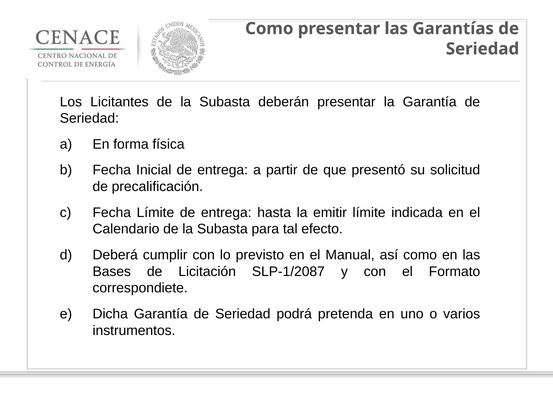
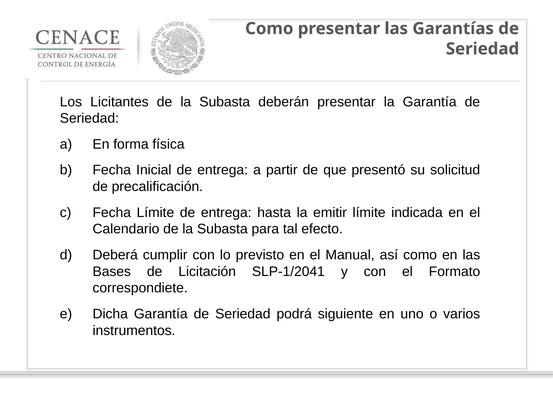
SLP-1/2087: SLP-1/2087 -> SLP-1/2041
pretenda: pretenda -> siguiente
